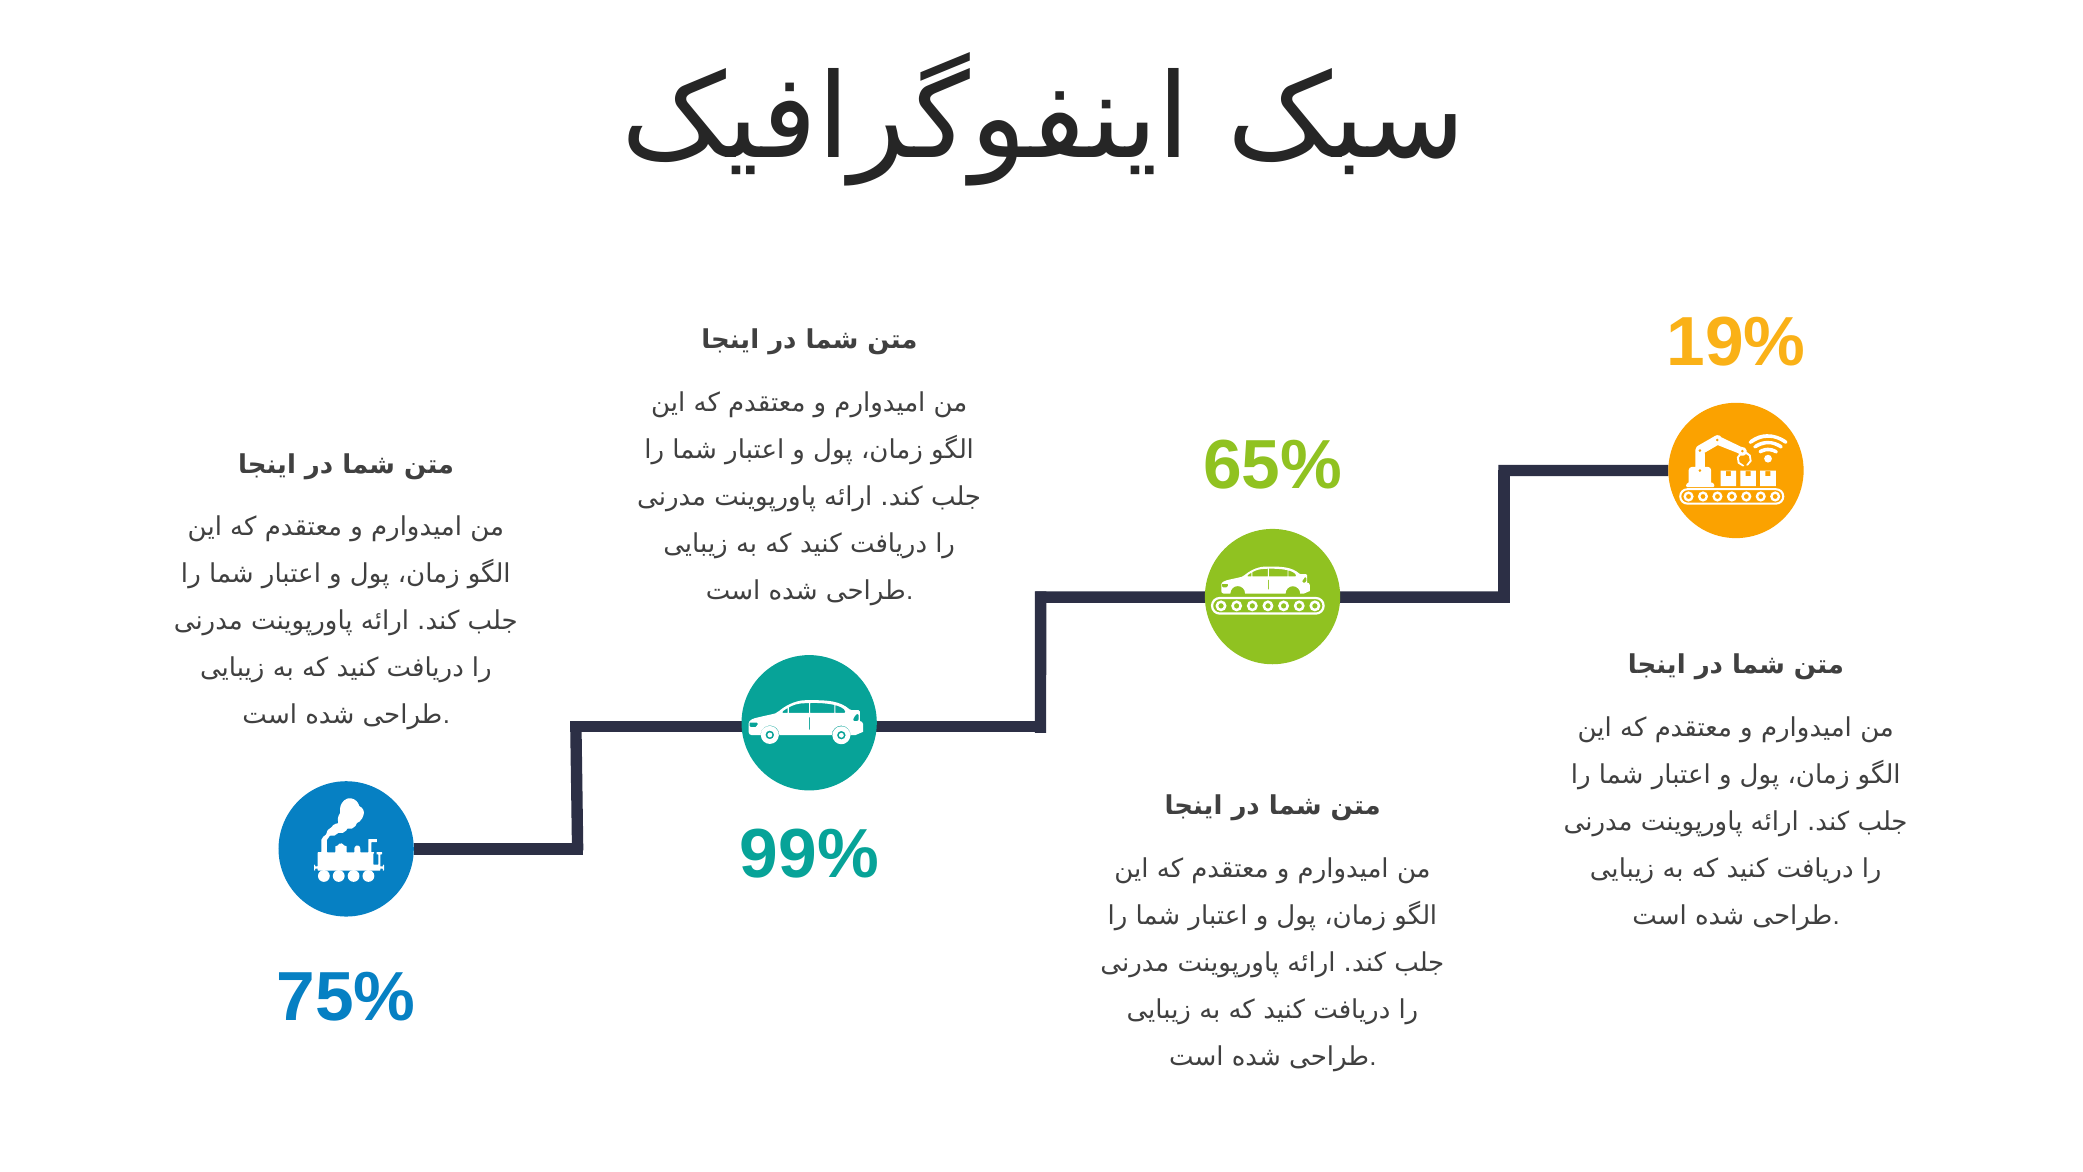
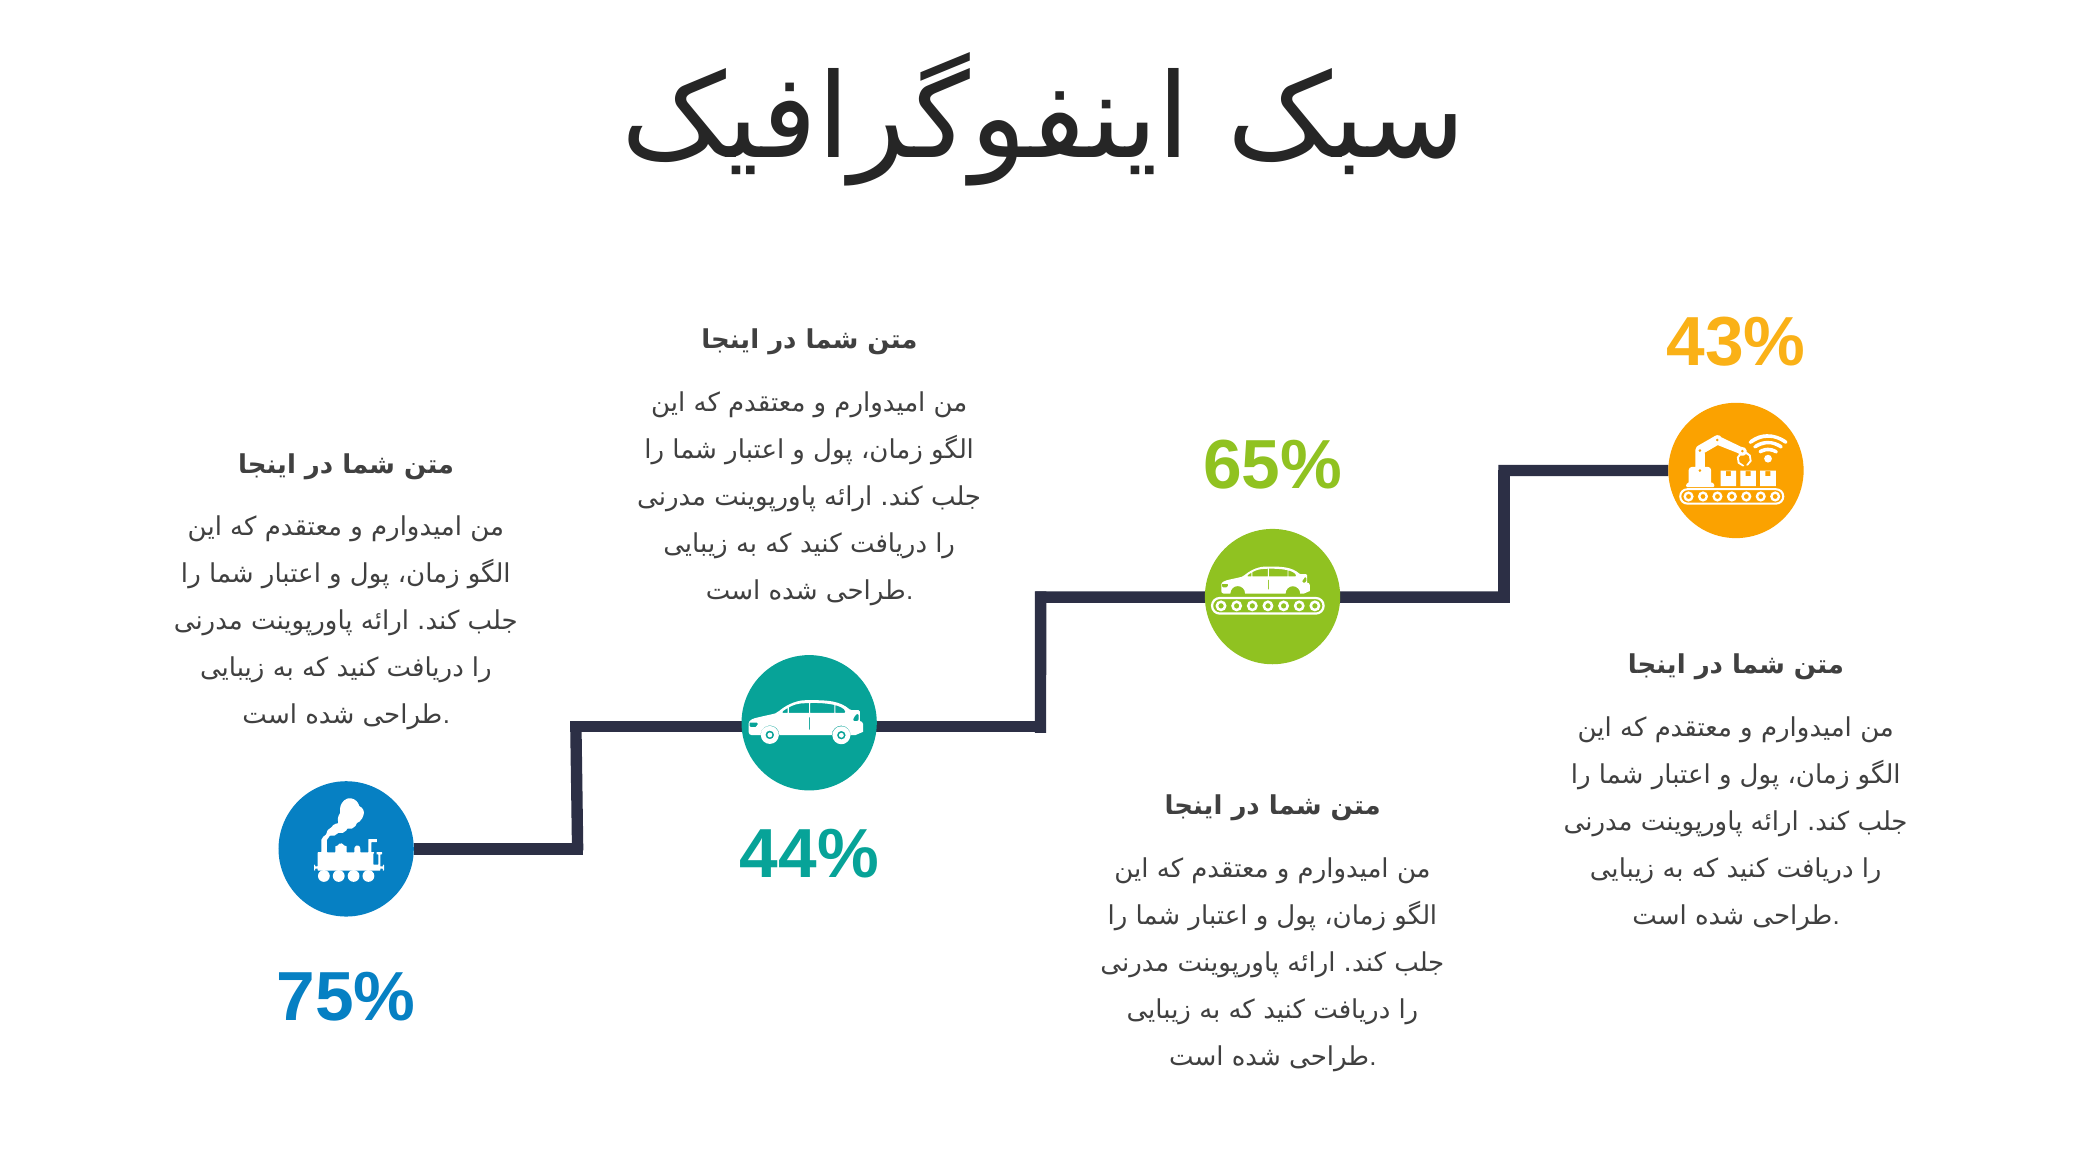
19%: 19% -> 43%
99%: 99% -> 44%
